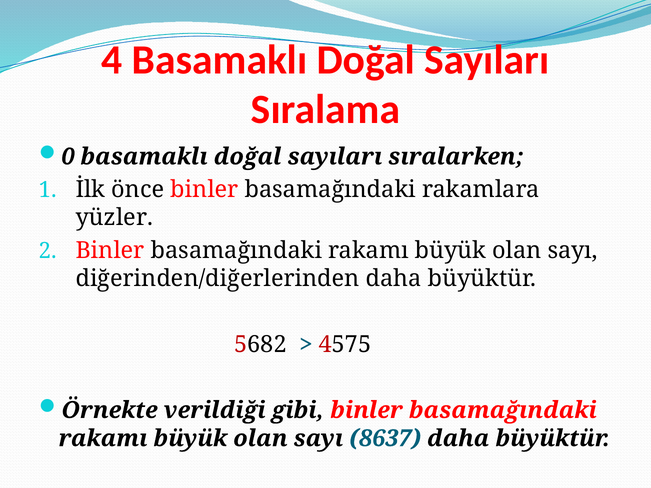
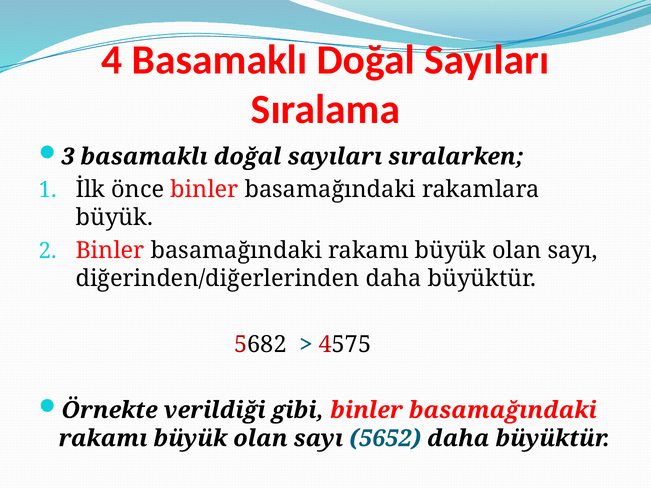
0: 0 -> 3
yüzler at (114, 218): yüzler -> büyük
8637: 8637 -> 5652
